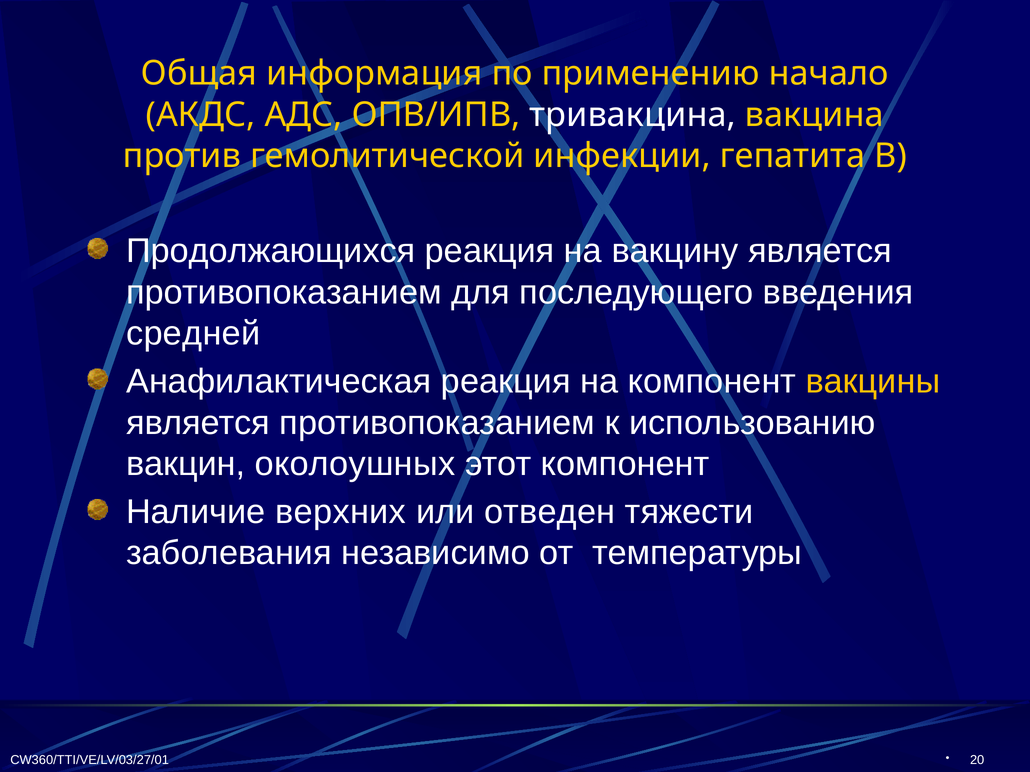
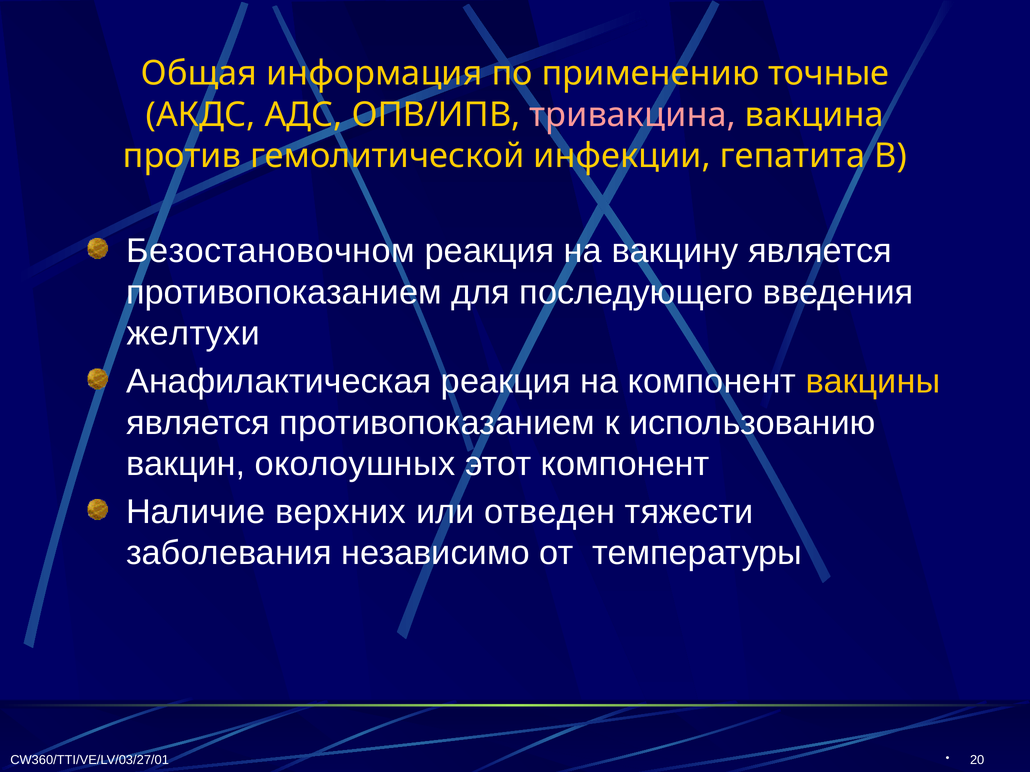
начало: начало -> точные
тривакцина colour: white -> pink
Продолжающихся: Продолжающихся -> Безостановочном
средней: средней -> желтухи
